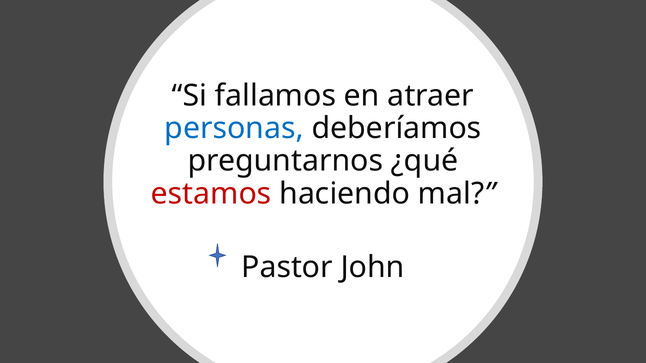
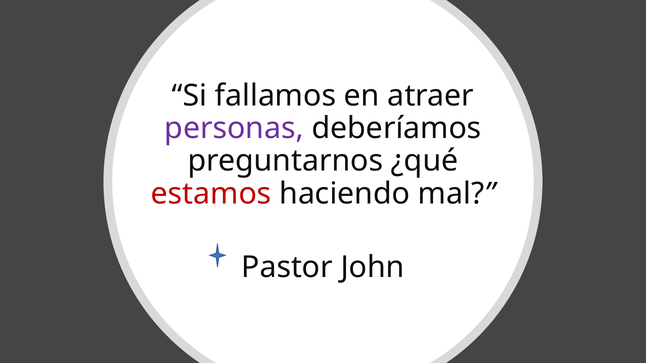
personas colour: blue -> purple
